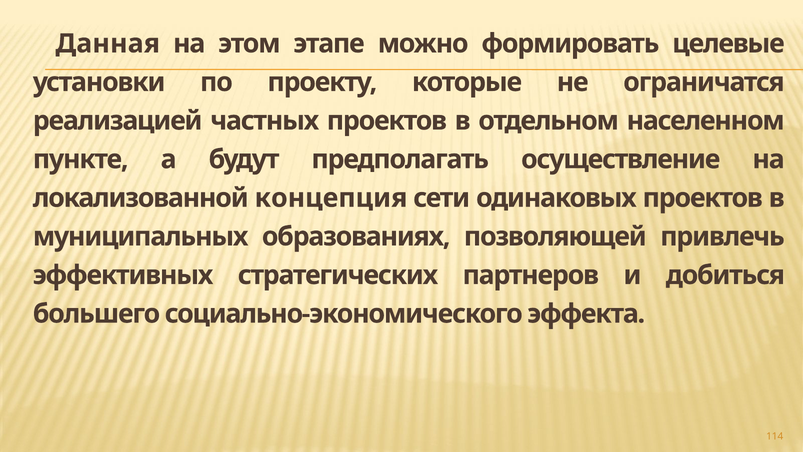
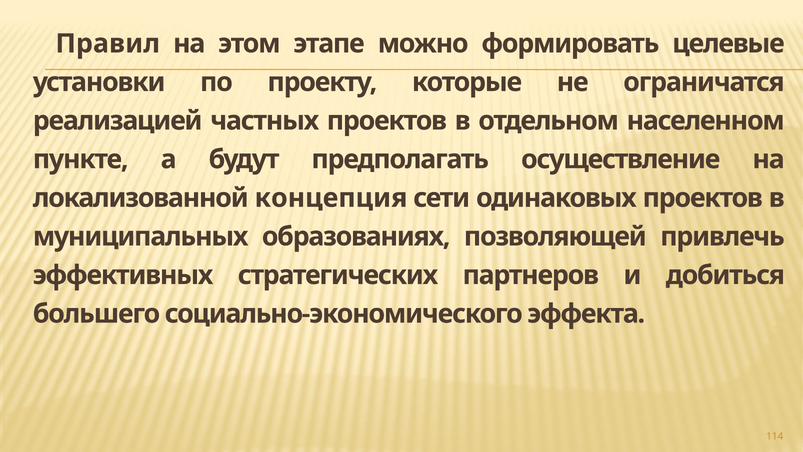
Данная: Данная -> Правил
